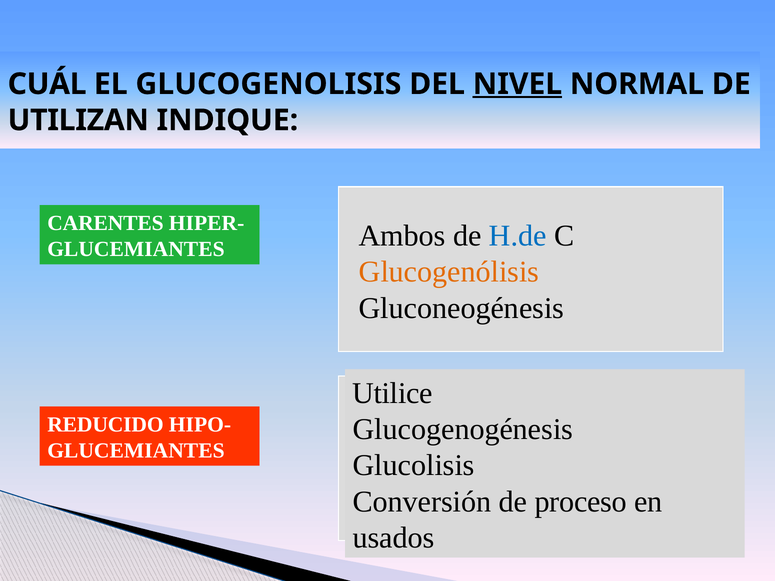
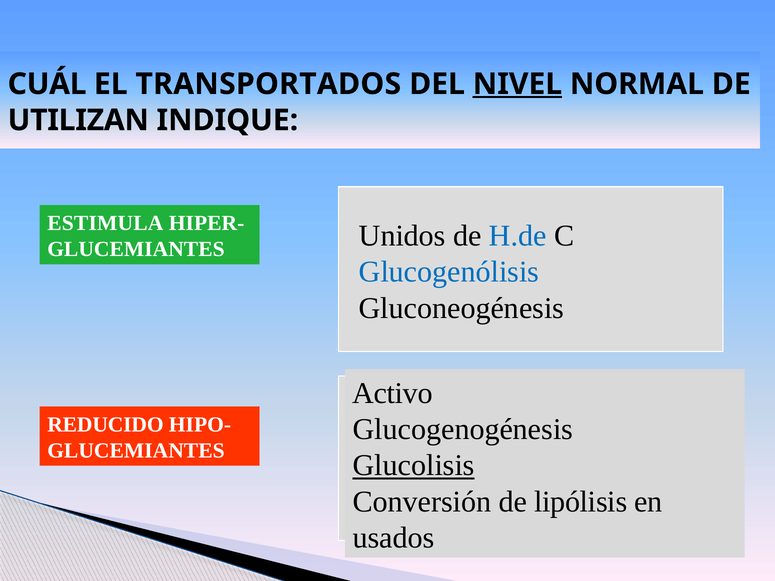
GLUCOGENOLISIS: GLUCOGENOLISIS -> TRANSPORTADOS
CARENTES: CARENTES -> ESTIMULA
Ambos: Ambos -> Unidos
Glucogenólisis colour: orange -> blue
Utilice: Utilice -> Activo
Glucolisis underline: none -> present
proceso: proceso -> lipólisis
